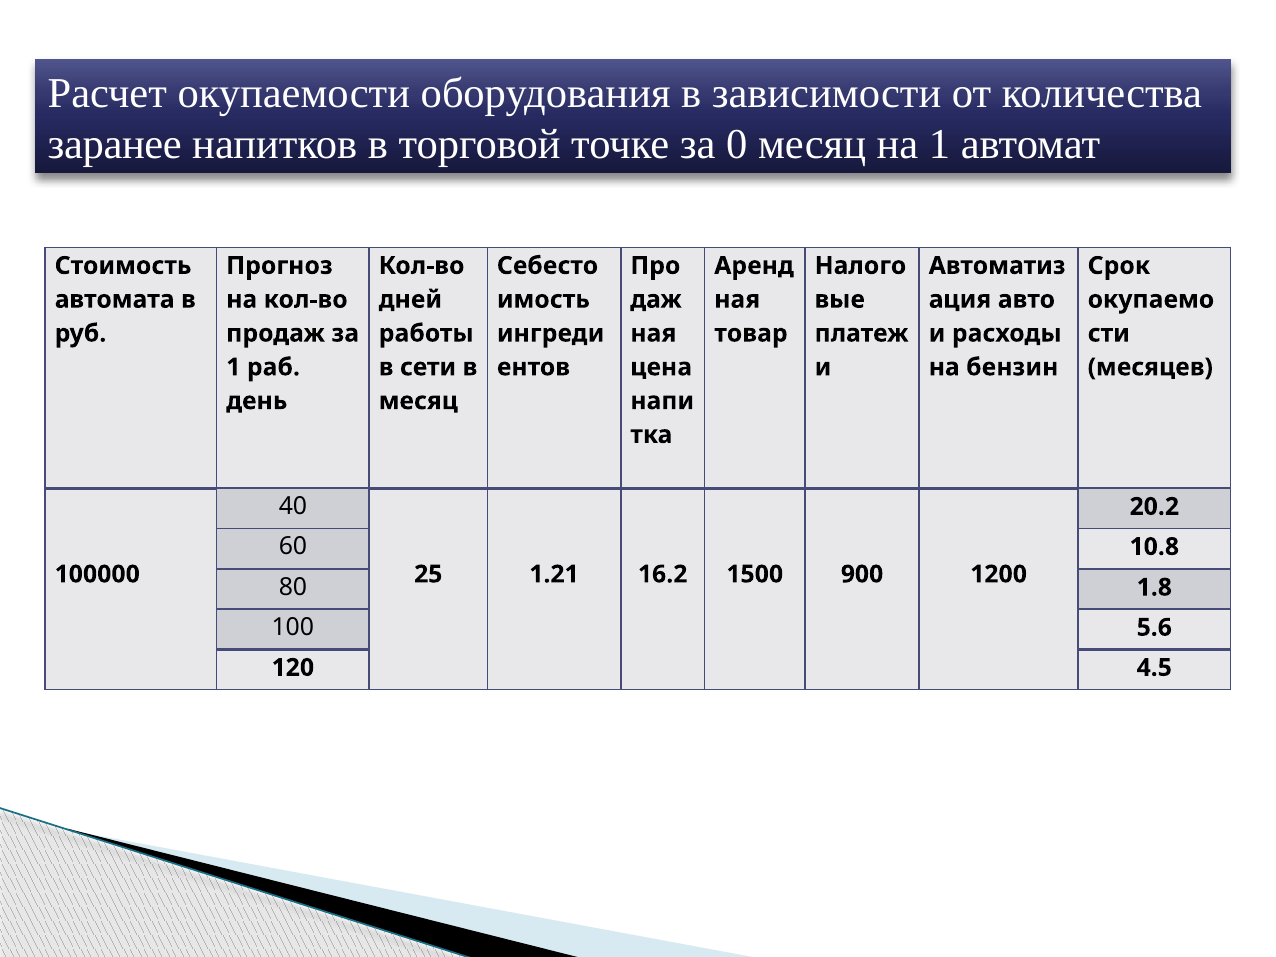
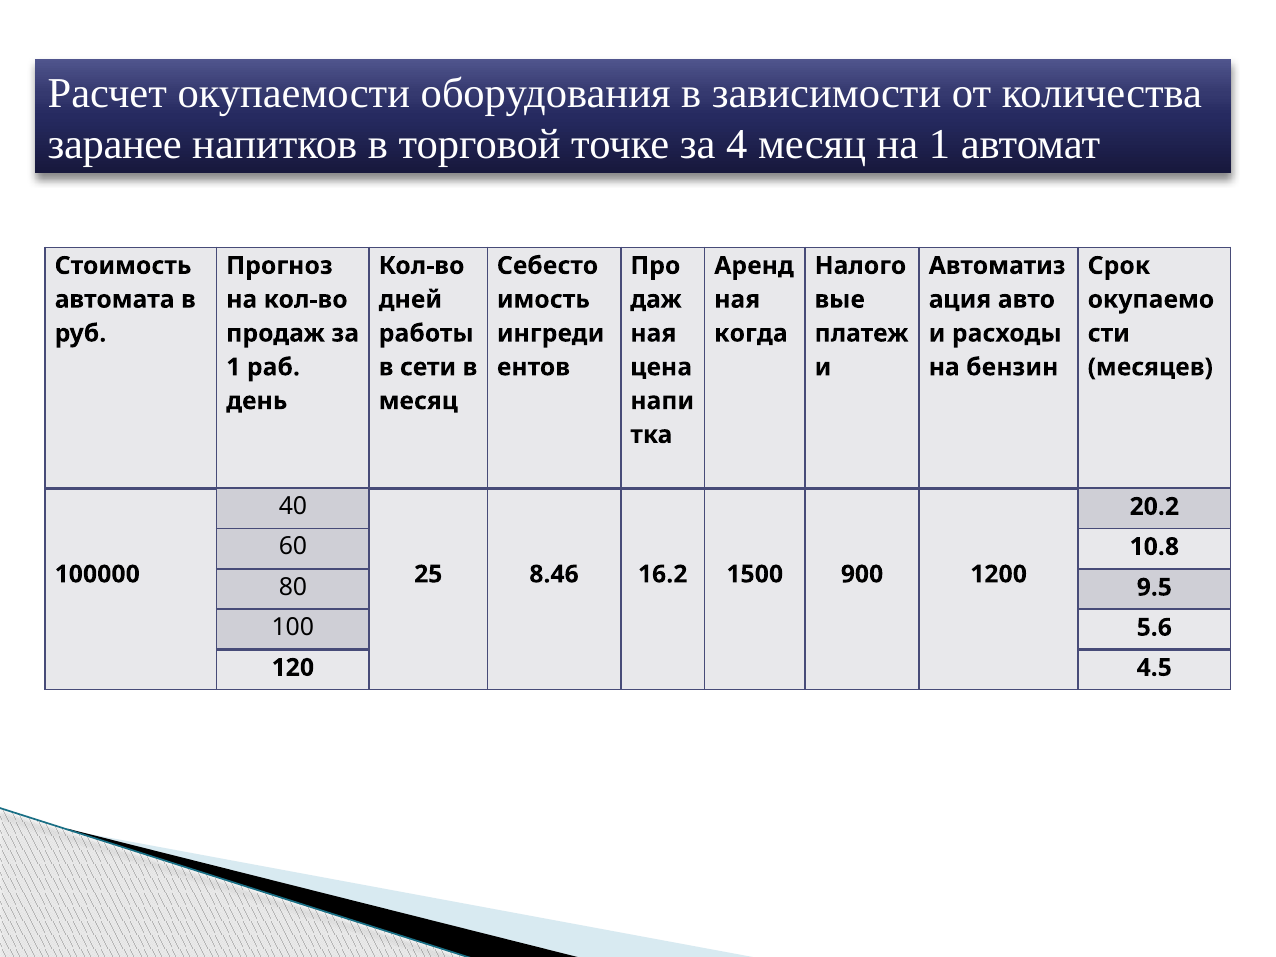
0: 0 -> 4
товар: товар -> когда
1.21: 1.21 -> 8.46
1.8: 1.8 -> 9.5
